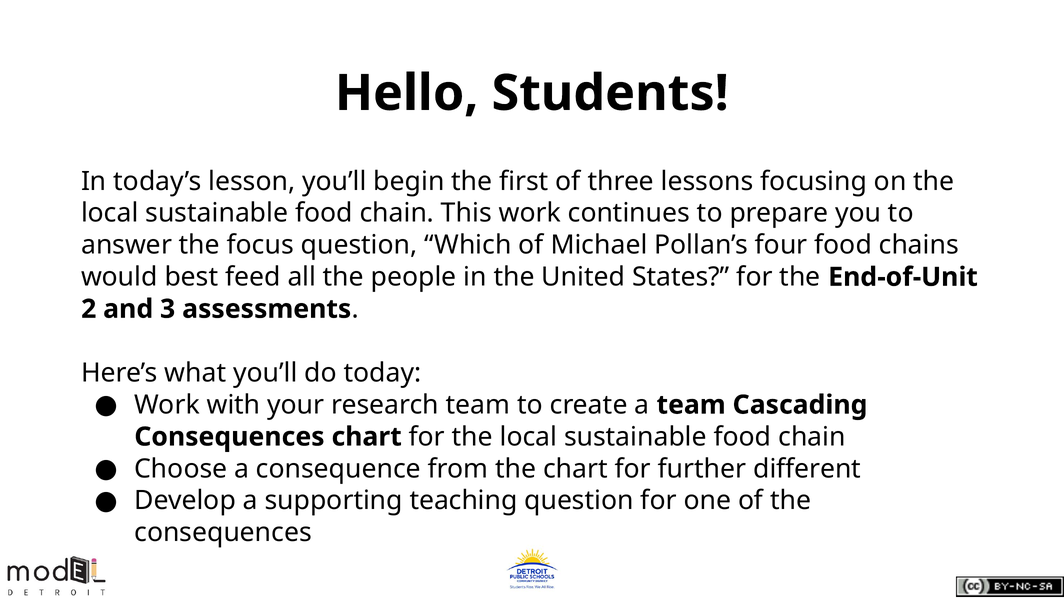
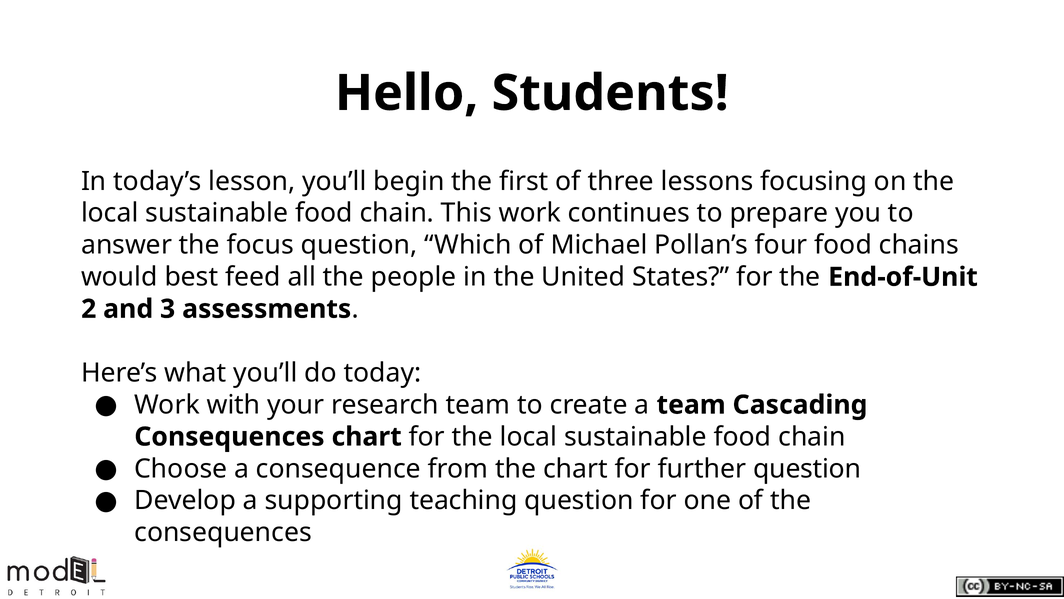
further different: different -> question
